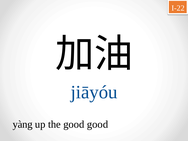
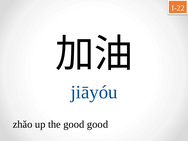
yàng: yàng -> zhǎo
